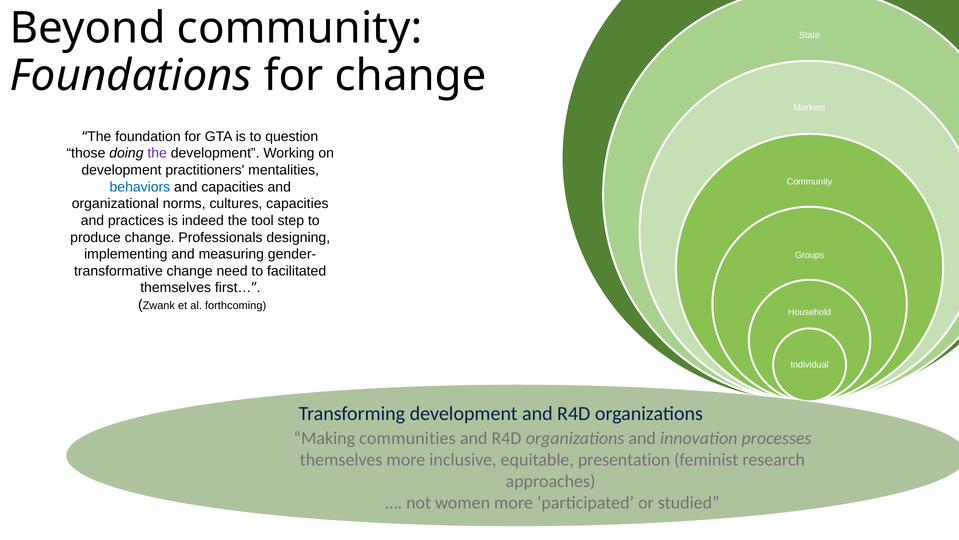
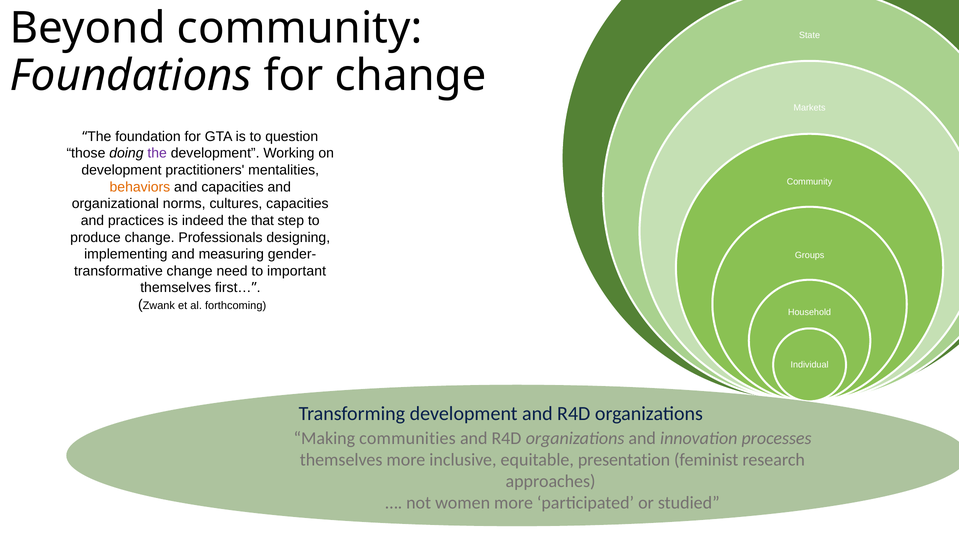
behaviors colour: blue -> orange
tool: tool -> that
facilitated: facilitated -> important
